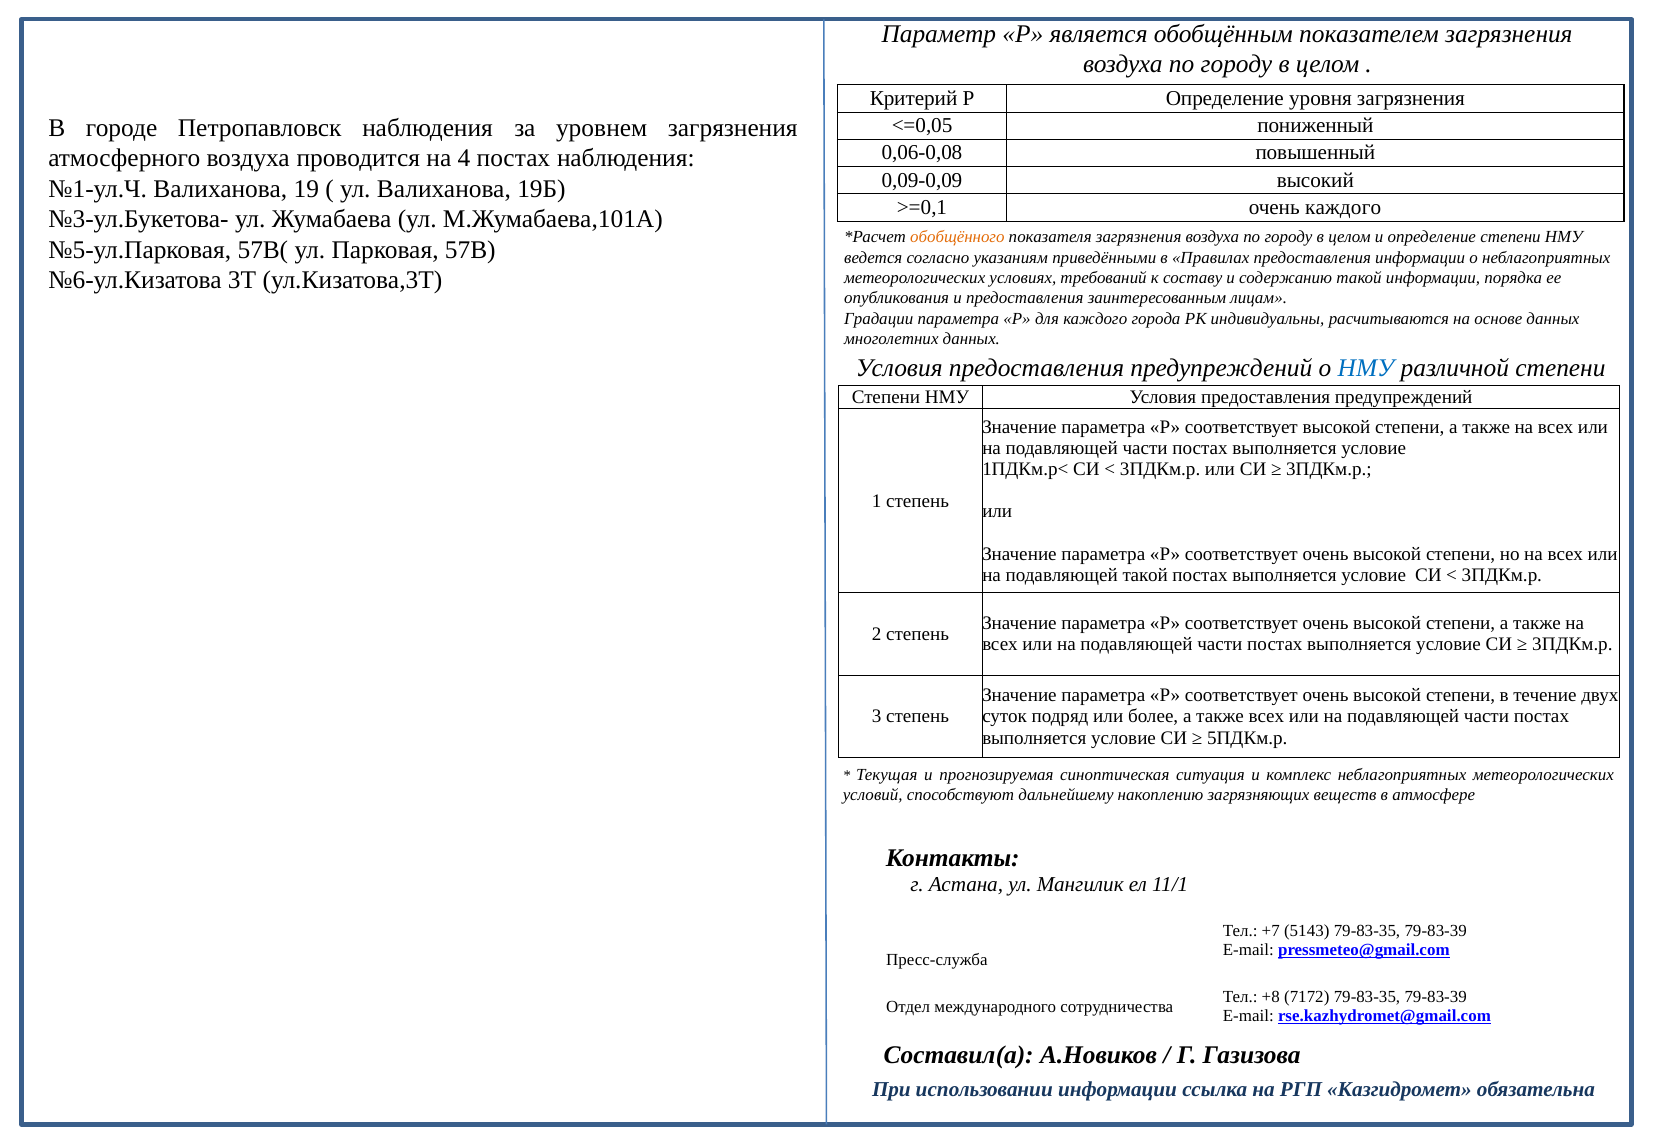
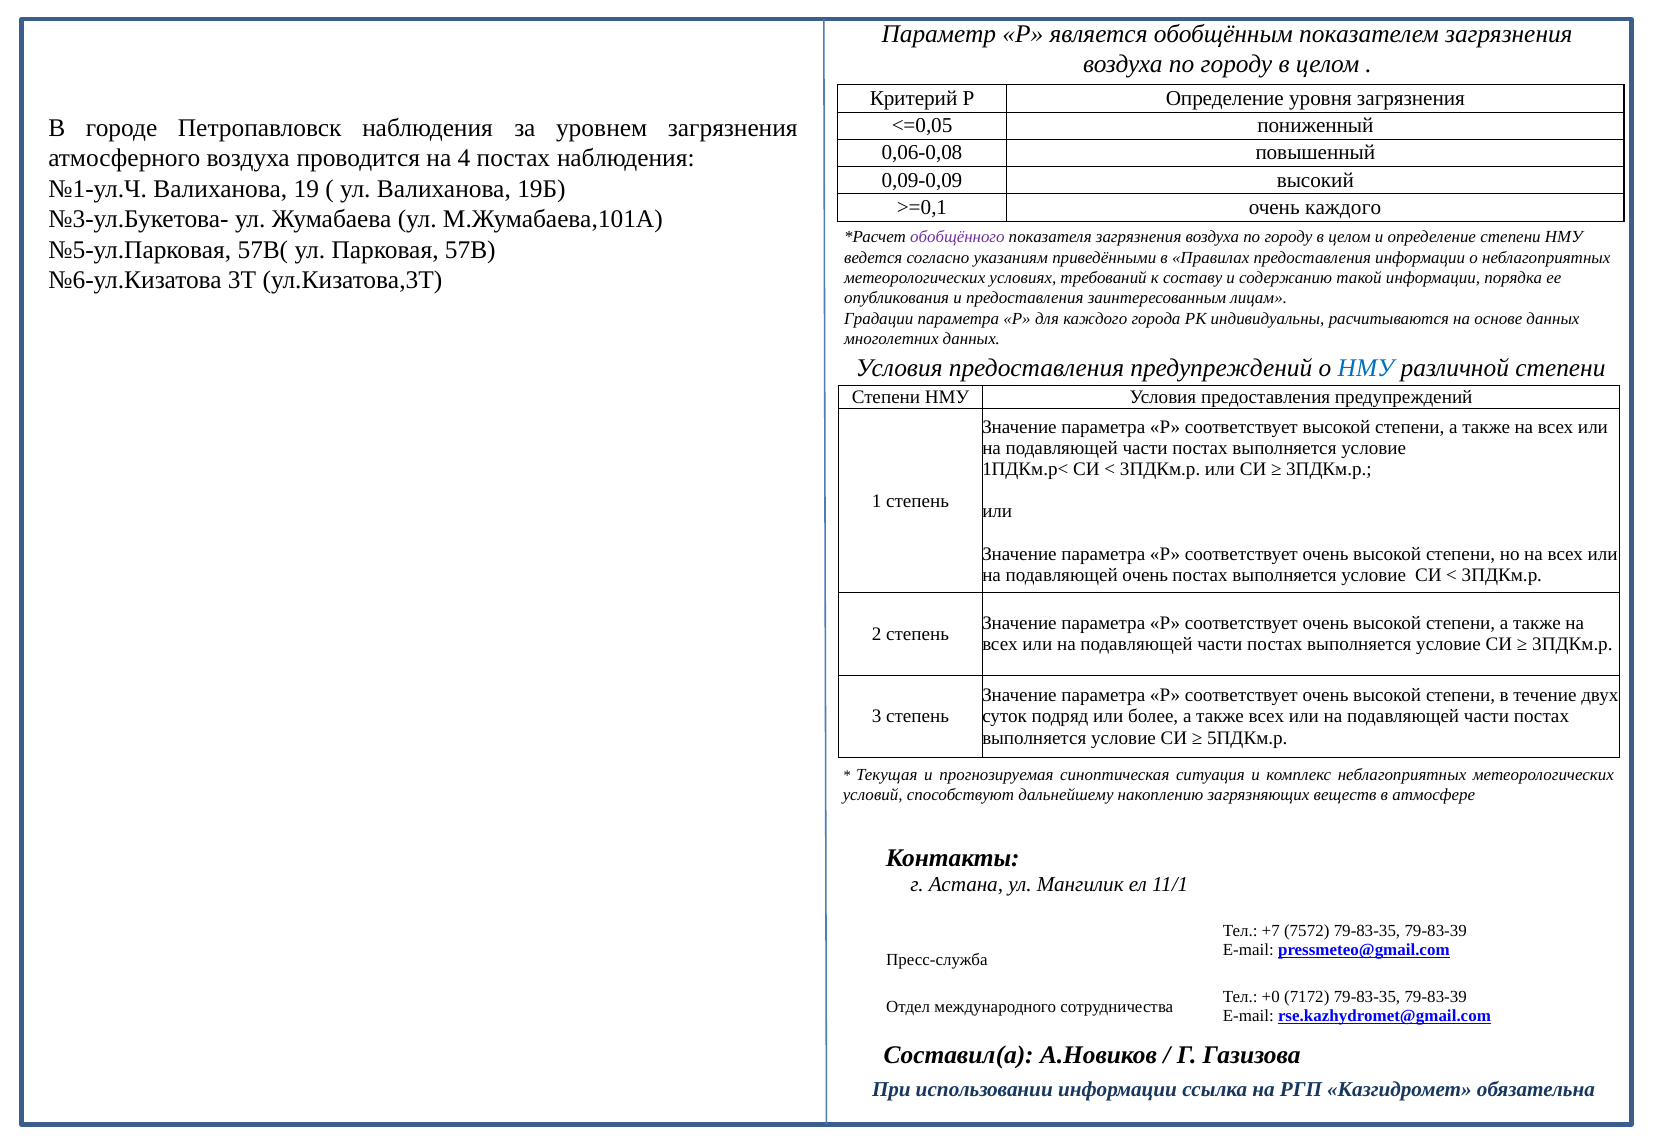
обобщённого colour: orange -> purple
подавляющей такой: такой -> очень
5143: 5143 -> 7572
+8: +8 -> +0
